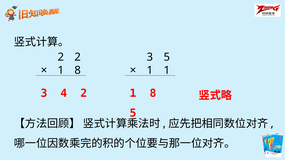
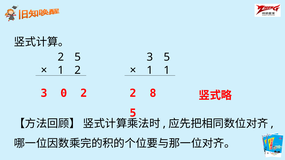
2 2: 2 -> 5
8 at (78, 70): 8 -> 2
4: 4 -> 0
2 1: 1 -> 2
